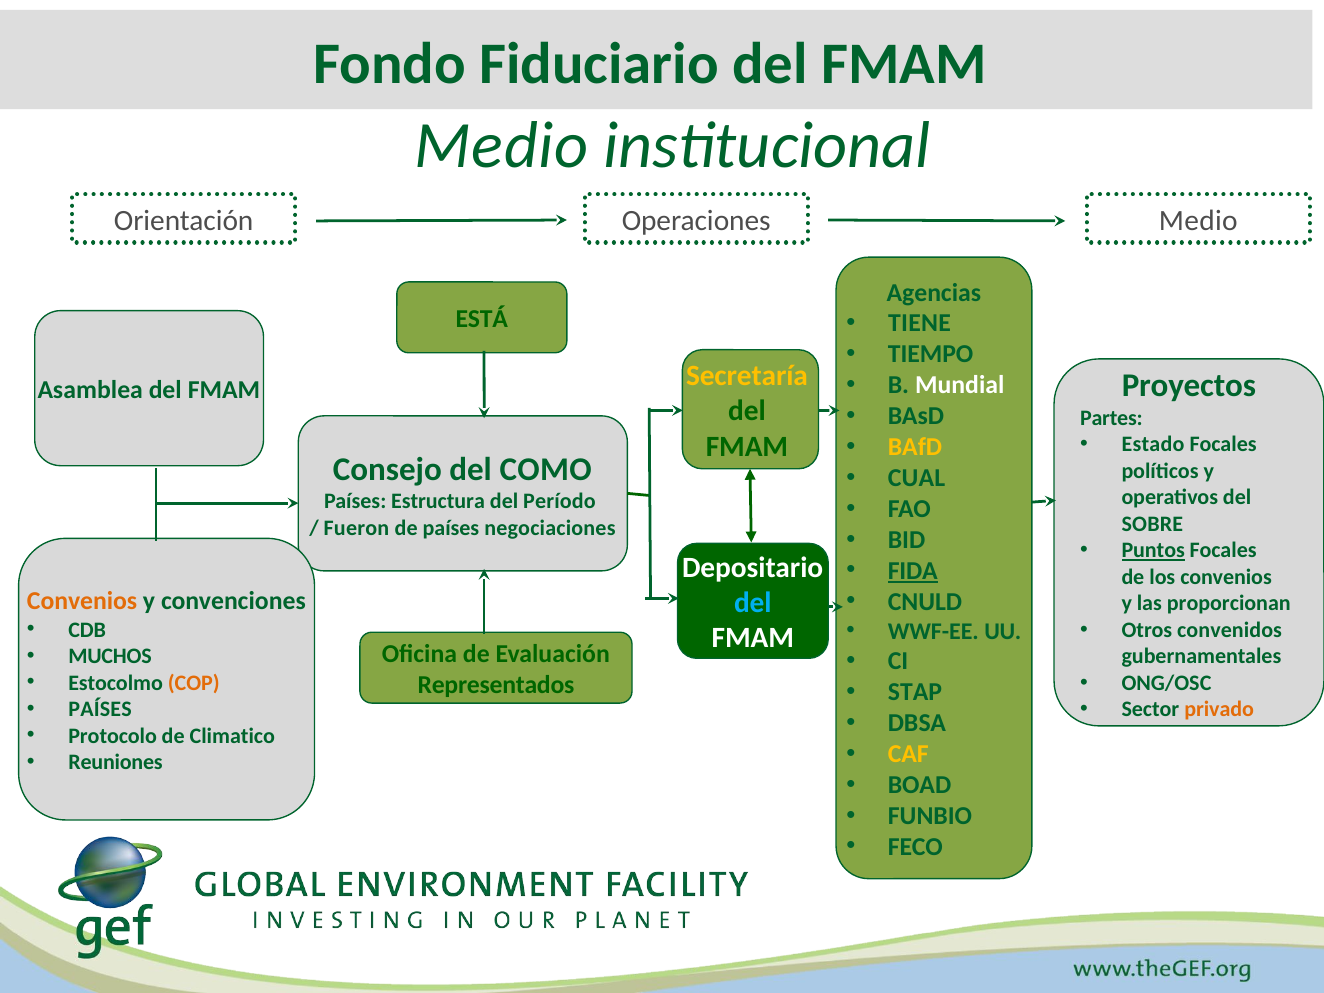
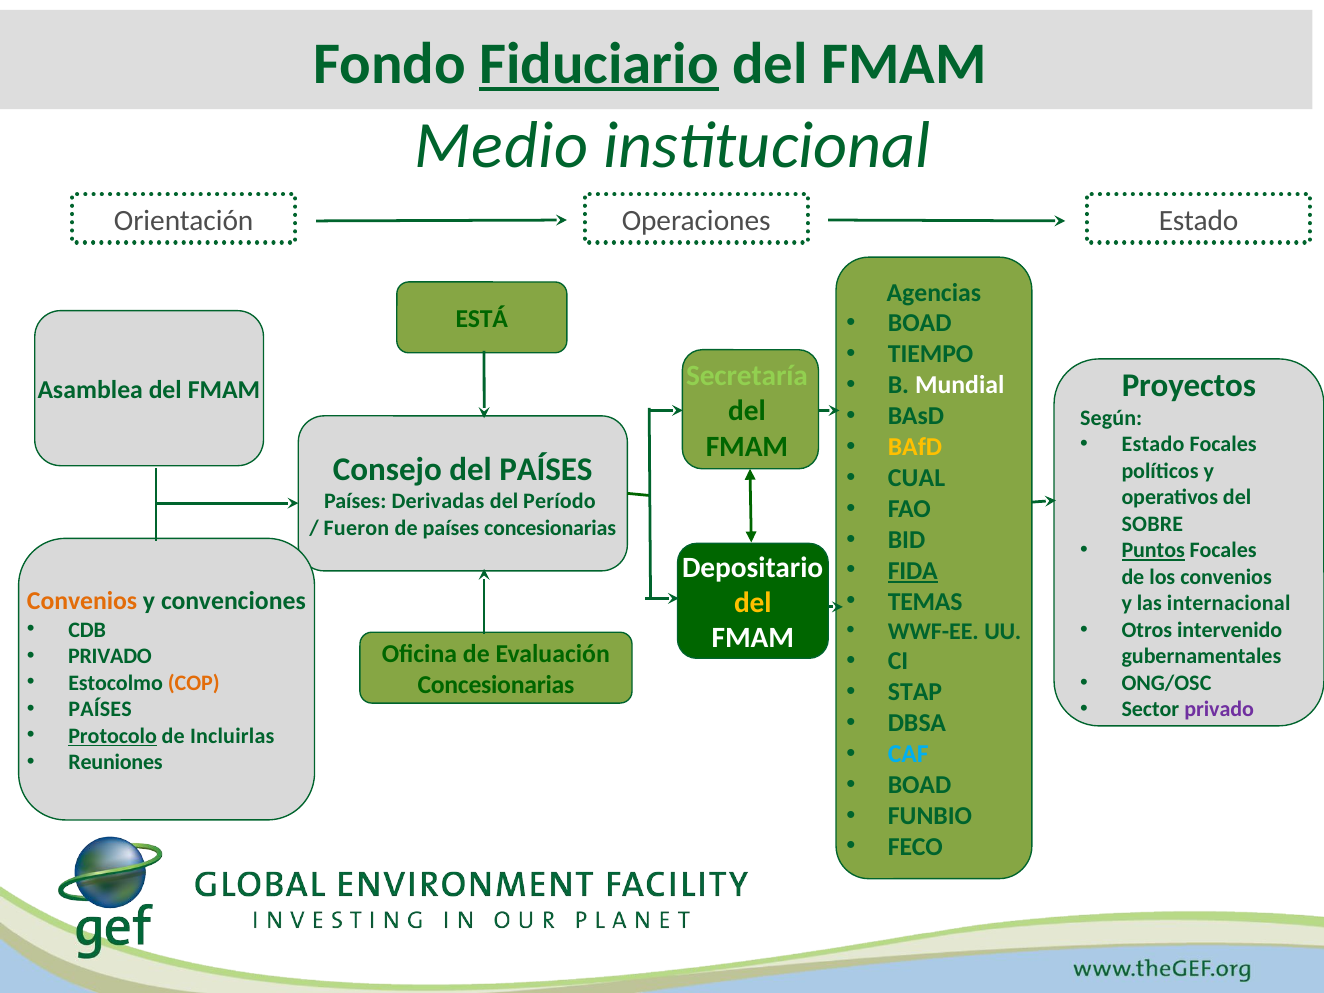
Fiduciario underline: none -> present
Operaciones Medio: Medio -> Estado
TIENE at (920, 323): TIENE -> BOAD
Secretaría colour: yellow -> light green
Partes: Partes -> Según
del COMO: COMO -> PAÍSES
Estructura: Estructura -> Derivadas
países negociaciones: negociaciones -> concesionarias
CNULD: CNULD -> TEMAS
del at (753, 603) colour: light blue -> yellow
proporcionan: proporcionan -> internacional
convenidos: convenidos -> intervenido
MUCHOS at (110, 656): MUCHOS -> PRIVADO
Representados at (496, 685): Representados -> Concesionarias
privado at (1219, 709) colour: orange -> purple
Protocolo underline: none -> present
Climatico: Climatico -> Incluirlas
CAF colour: yellow -> light blue
